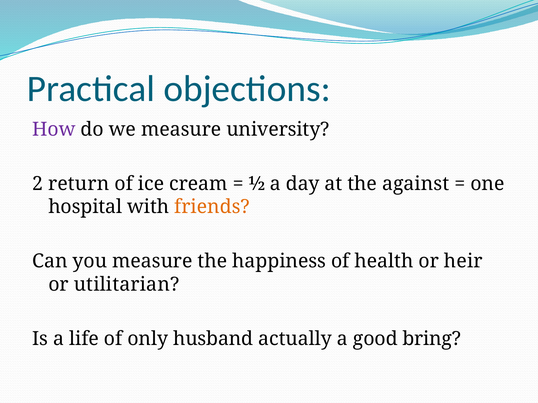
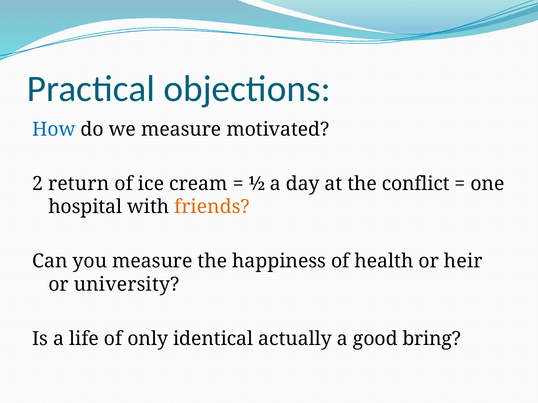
How colour: purple -> blue
university: university -> motivated
against: against -> conflict
utilitarian: utilitarian -> university
husband: husband -> identical
